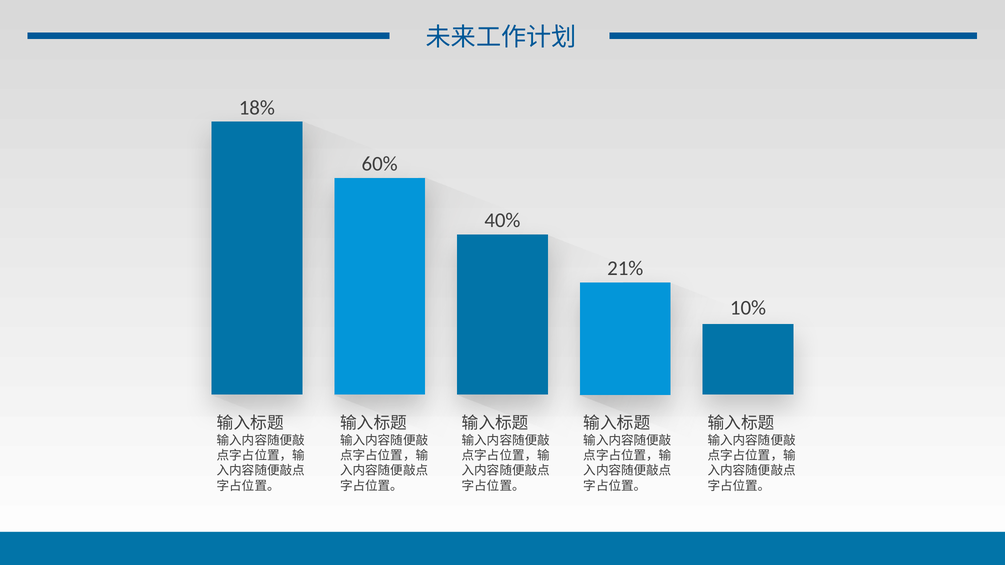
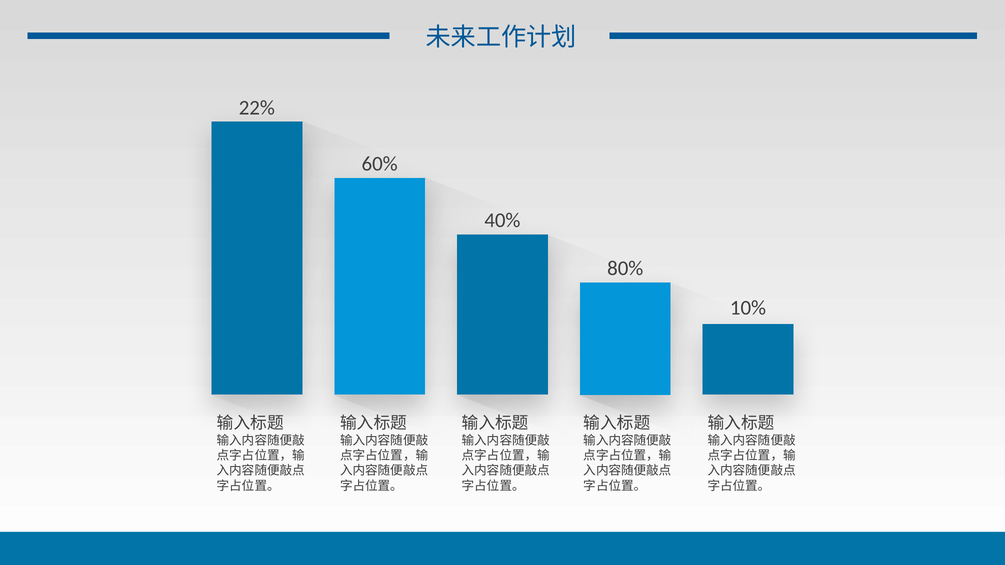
18%: 18% -> 22%
21%: 21% -> 80%
